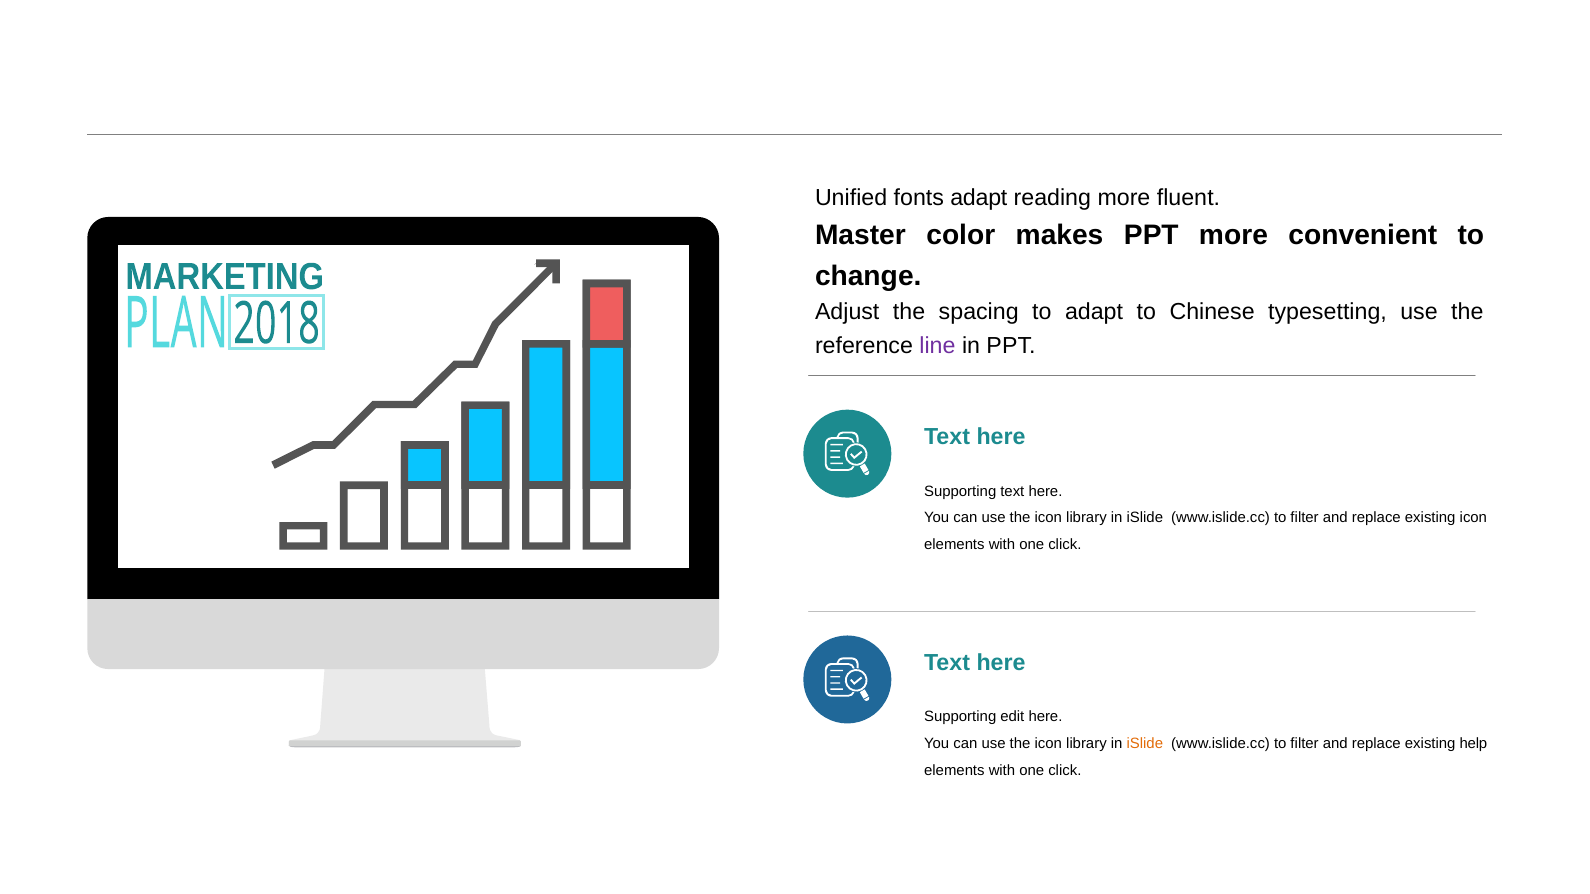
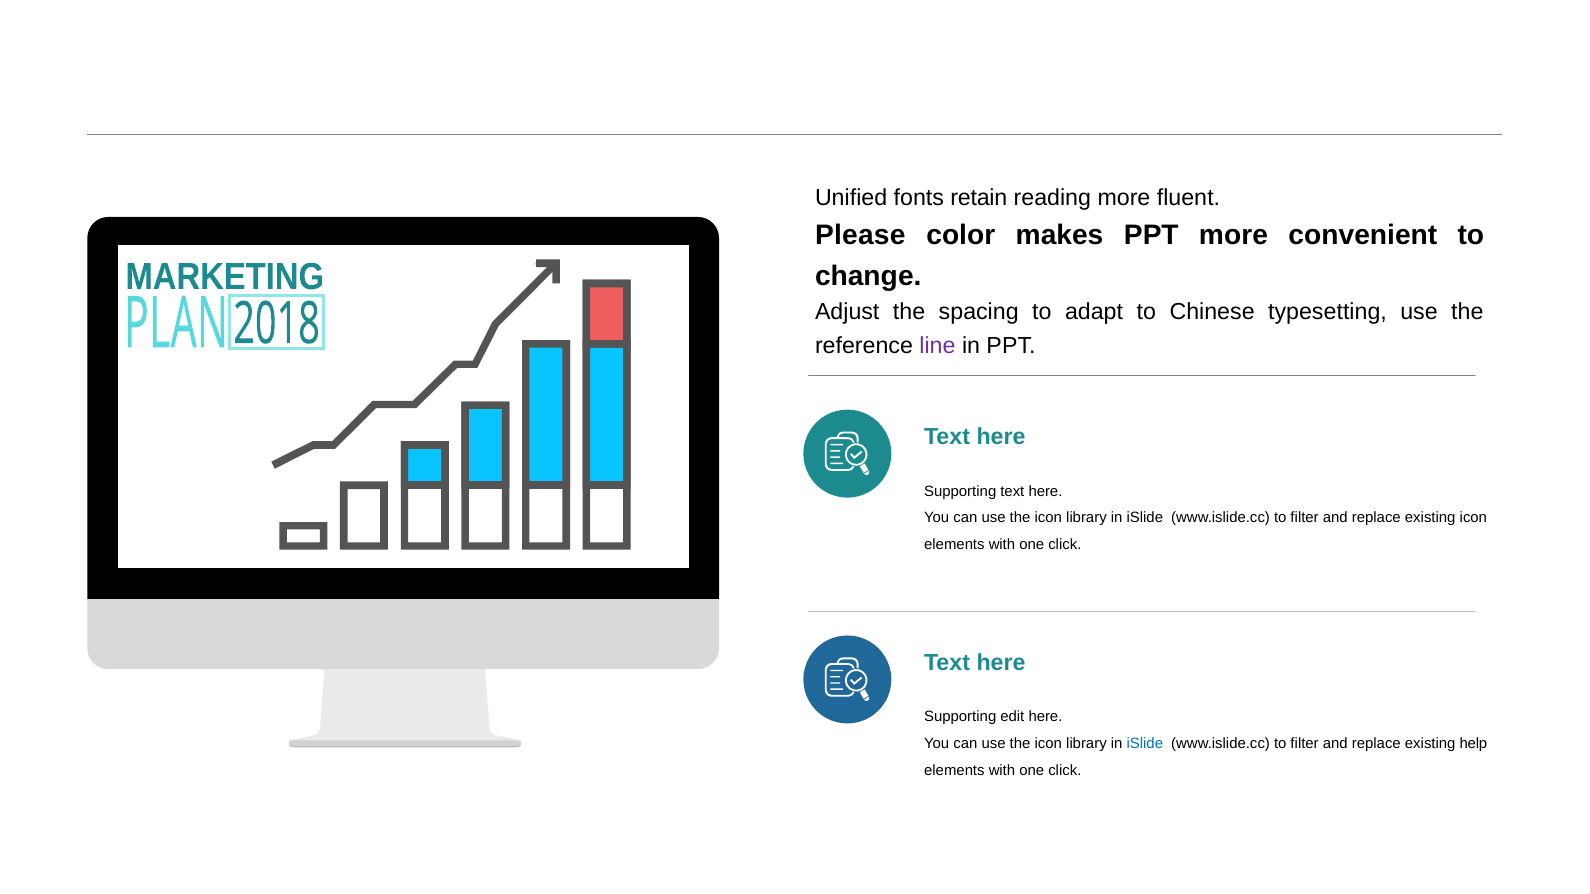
fonts adapt: adapt -> retain
Master: Master -> Please
iSlide at (1145, 744) colour: orange -> blue
